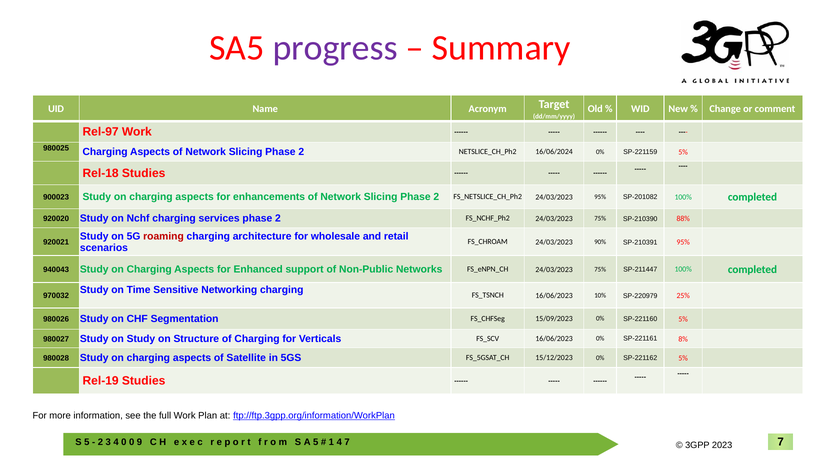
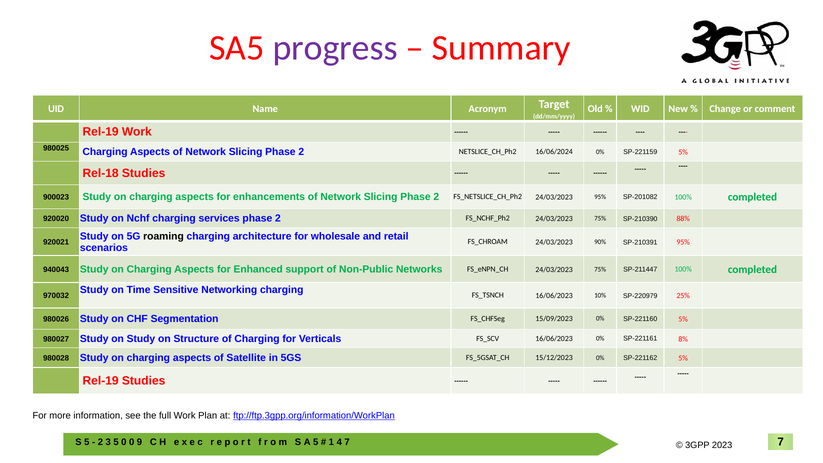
Rel-97 at (101, 132): Rel-97 -> Rel-19
roaming colour: red -> black
4 at (116, 442): 4 -> 5
